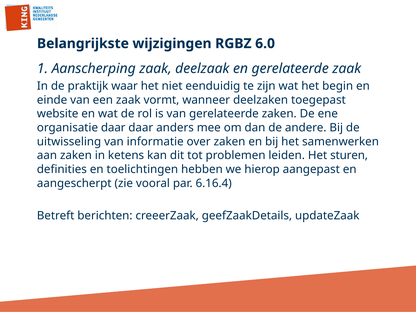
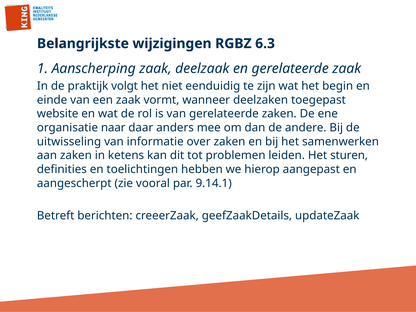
6.0: 6.0 -> 6.3
waar: waar -> volgt
organisatie daar: daar -> naar
6.16.4: 6.16.4 -> 9.14.1
